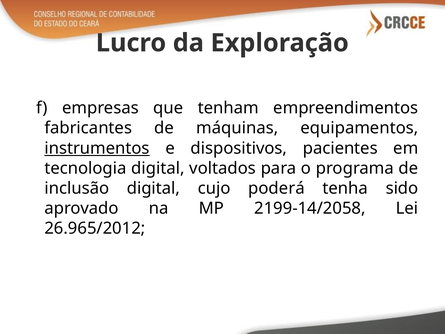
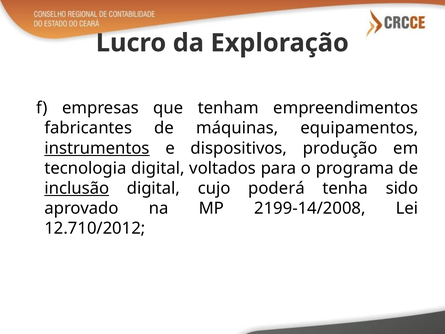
pacientes: pacientes -> produção
inclusão underline: none -> present
2199-14/2058: 2199-14/2058 -> 2199-14/2008
26.965/2012: 26.965/2012 -> 12.710/2012
